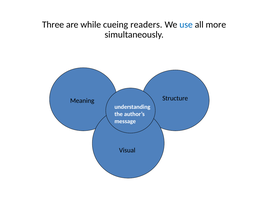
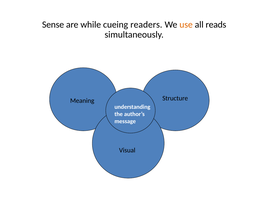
Three: Three -> Sense
use colour: blue -> orange
more: more -> reads
